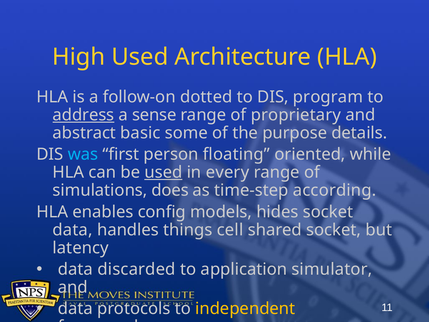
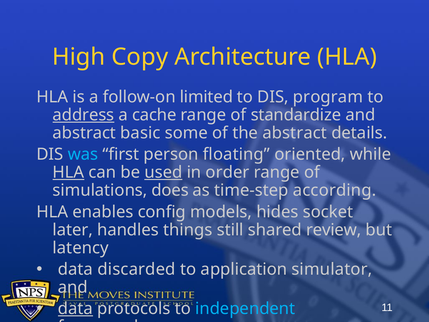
High Used: Used -> Copy
dotted: dotted -> limited
sense: sense -> cache
proprietary: proprietary -> standardize
the purpose: purpose -> abstract
HLA at (68, 172) underline: none -> present
every: every -> order
data at (73, 230): data -> later
cell: cell -> still
shared socket: socket -> review
data at (75, 308) underline: none -> present
independent colour: yellow -> light blue
